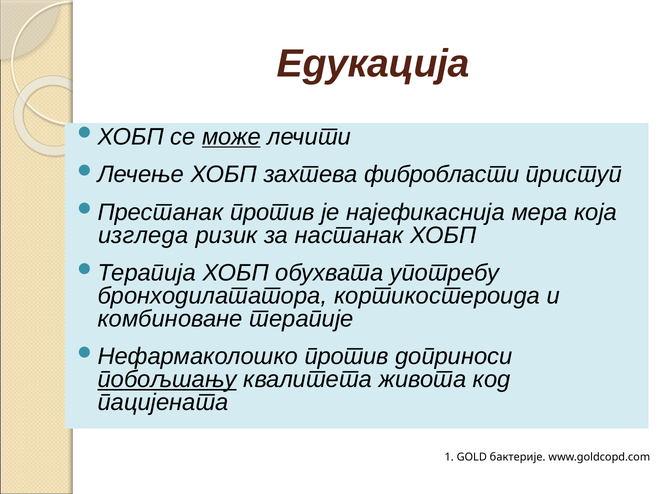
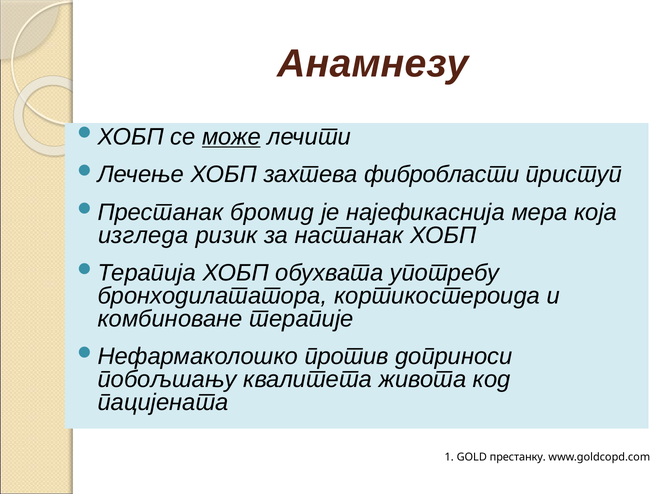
Едукација: Едукација -> Анамнезу
против at (272, 212): против -> бромид
побољшању underline: present -> none
бактерије: бактерије -> престанку
